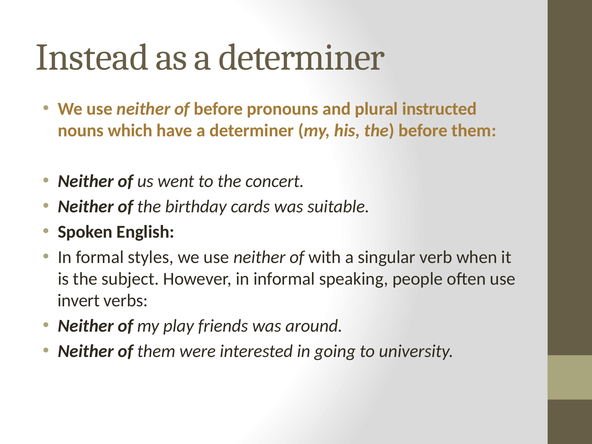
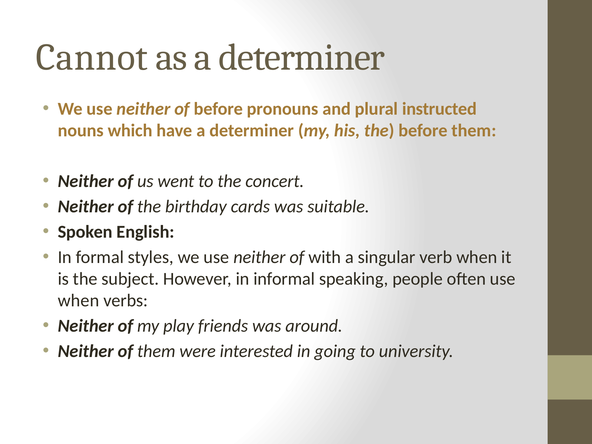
Instead: Instead -> Cannot
invert at (79, 300): invert -> when
